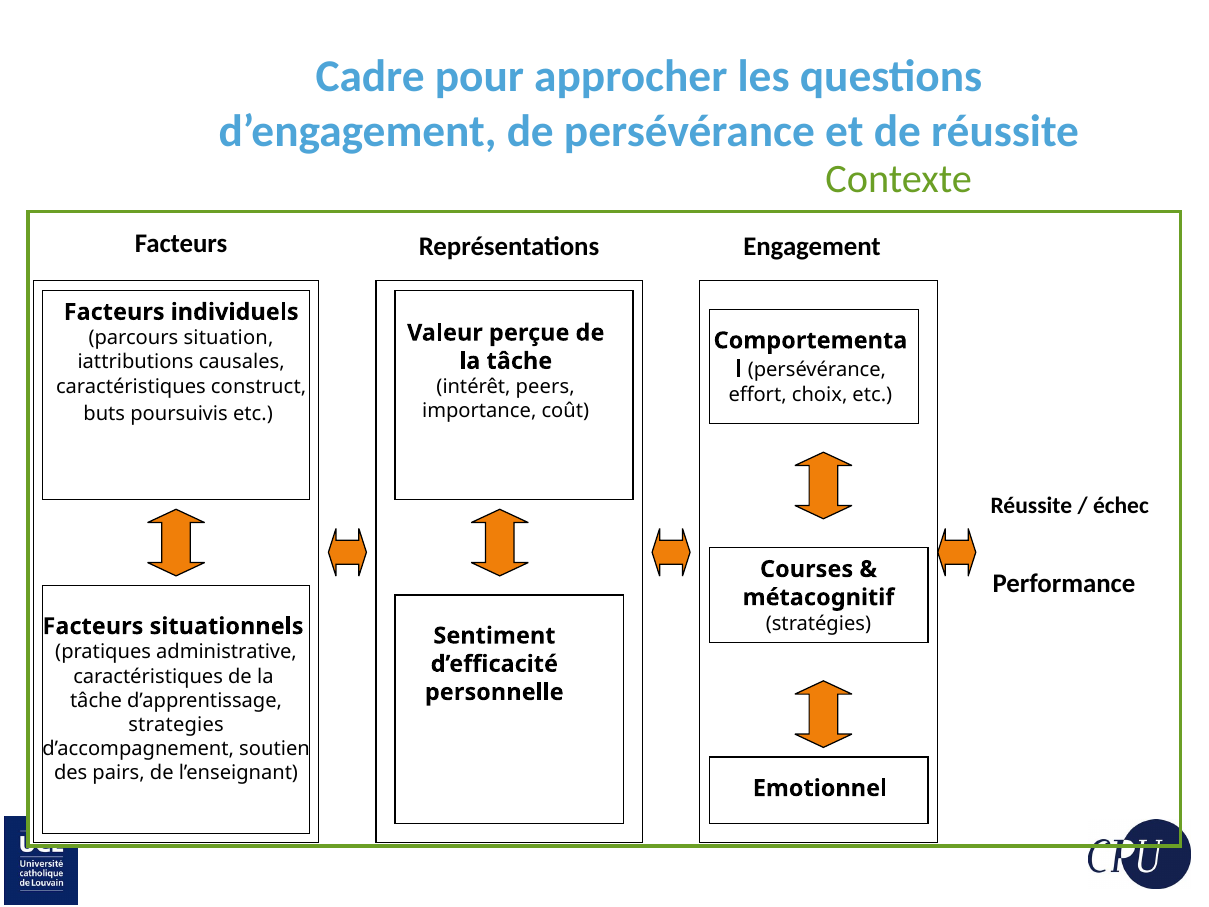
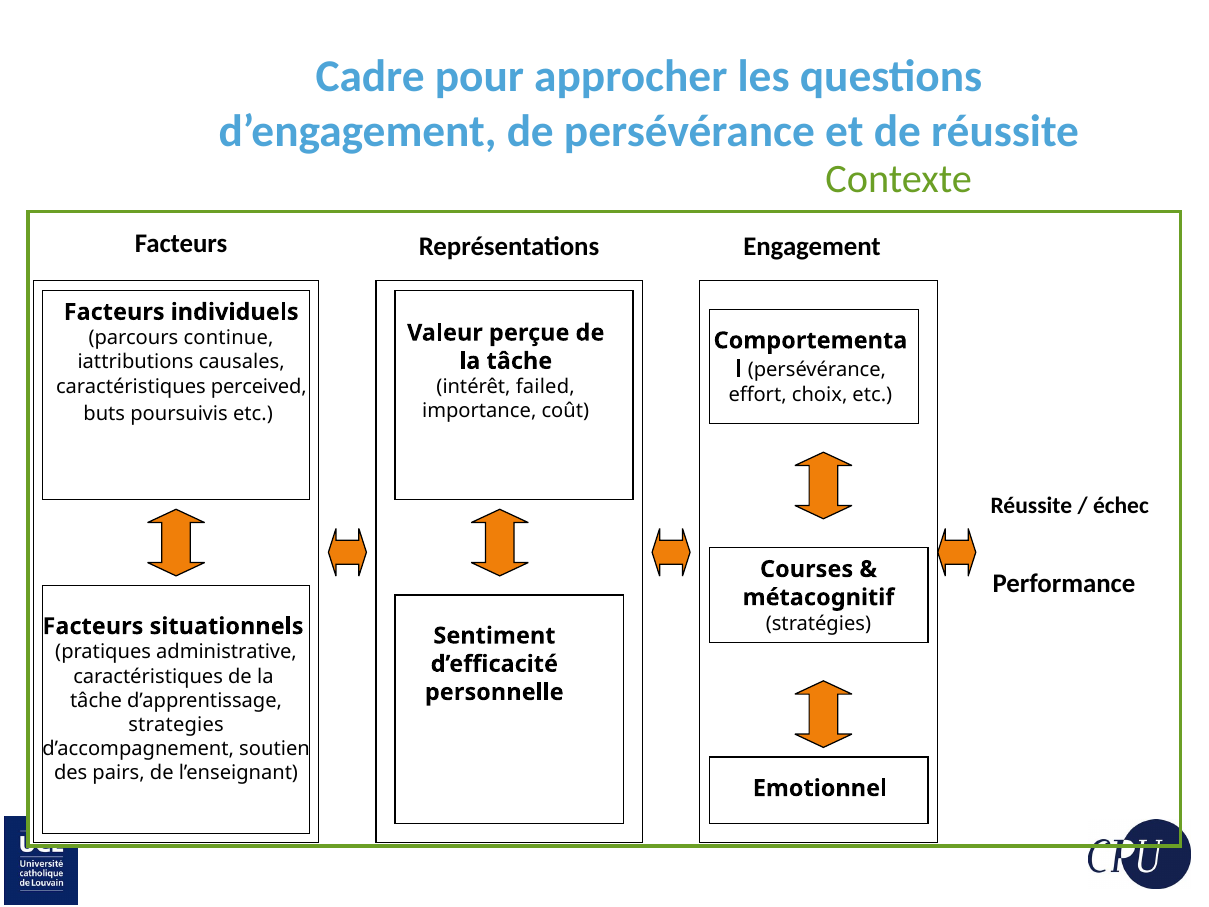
situation: situation -> continue
construct: construct -> perceived
peers: peers -> failed
